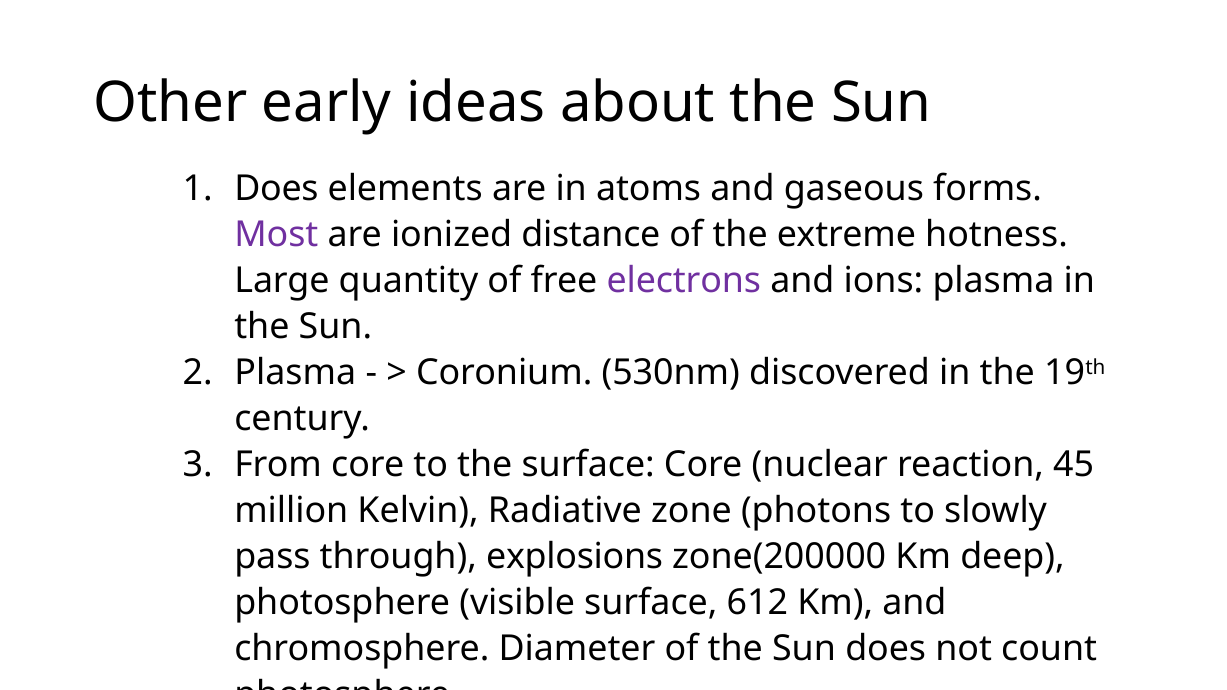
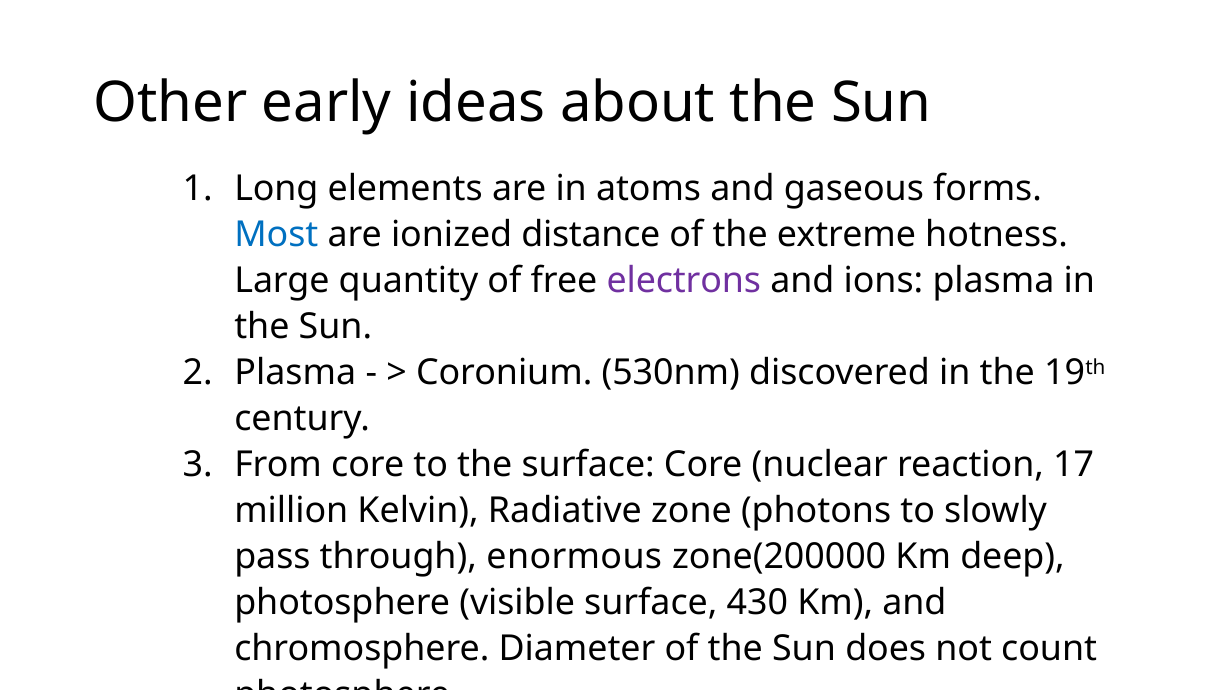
Does at (276, 189): Does -> Long
Most colour: purple -> blue
45: 45 -> 17
explosions: explosions -> enormous
612: 612 -> 430
